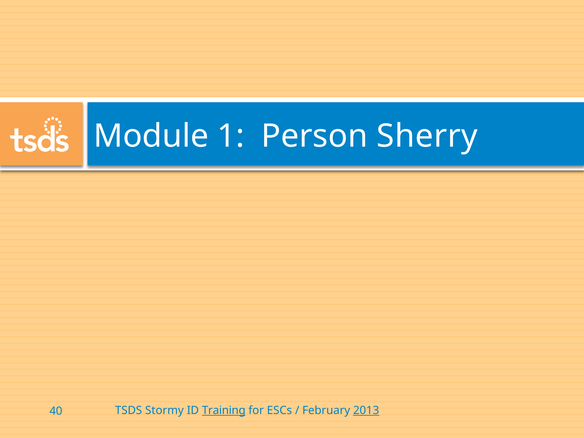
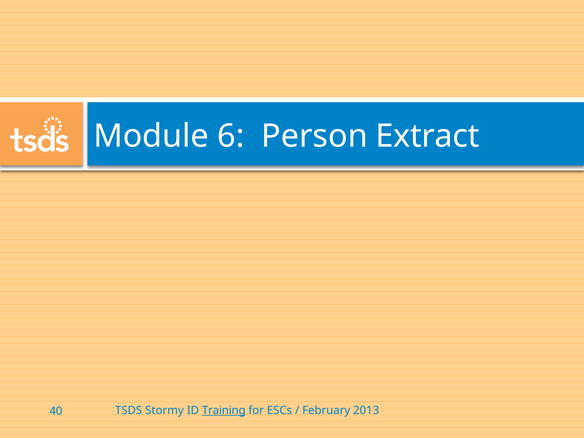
1: 1 -> 6
Sherry: Sherry -> Extract
2013 underline: present -> none
